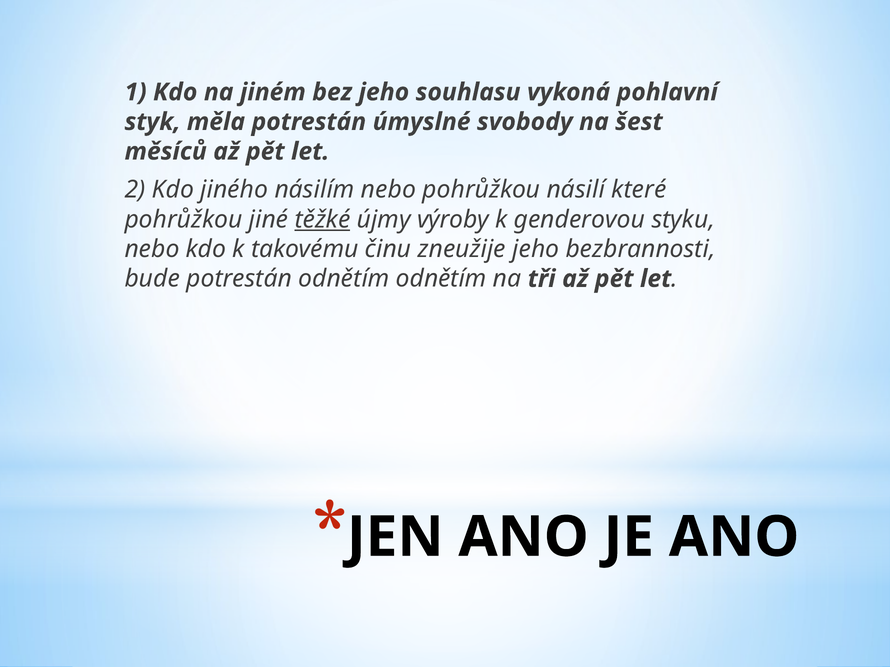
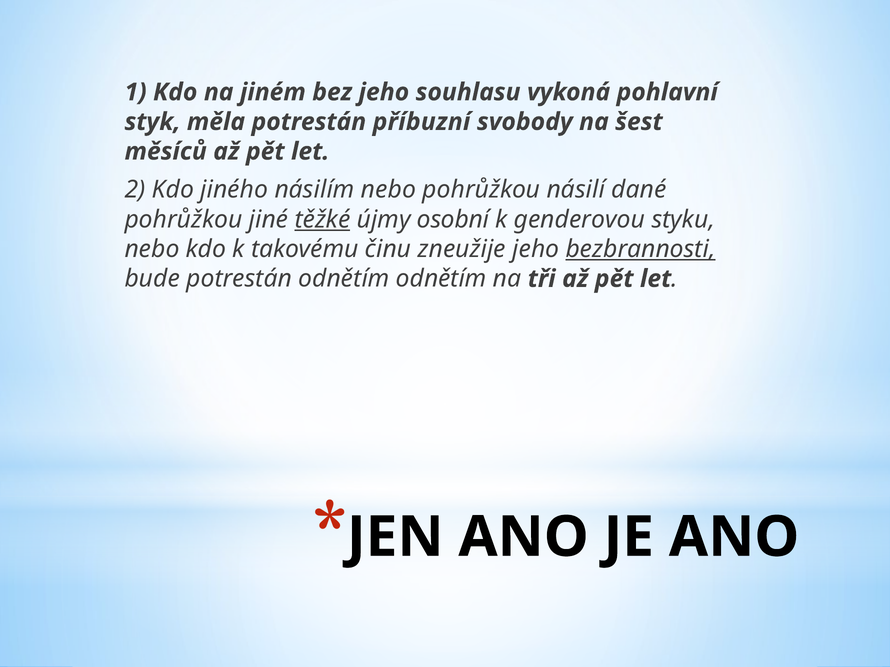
úmyslné: úmyslné -> příbuzní
které: které -> dané
výroby: výroby -> osobní
bezbrannosti underline: none -> present
